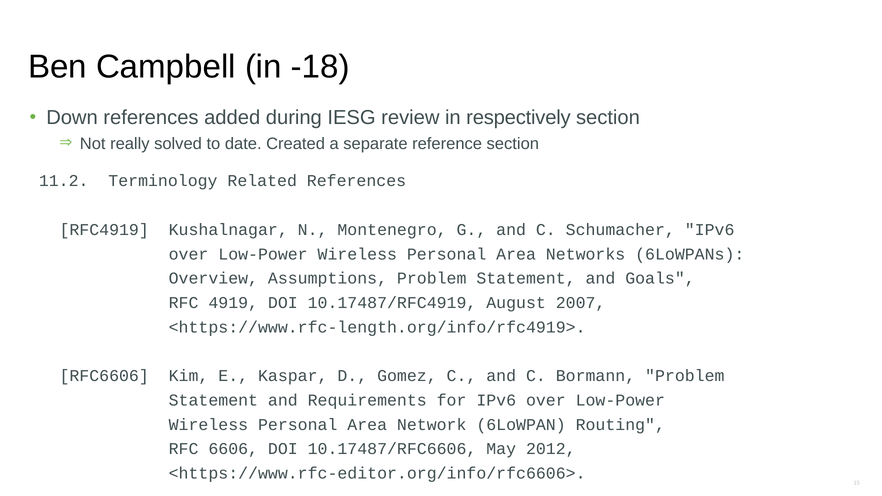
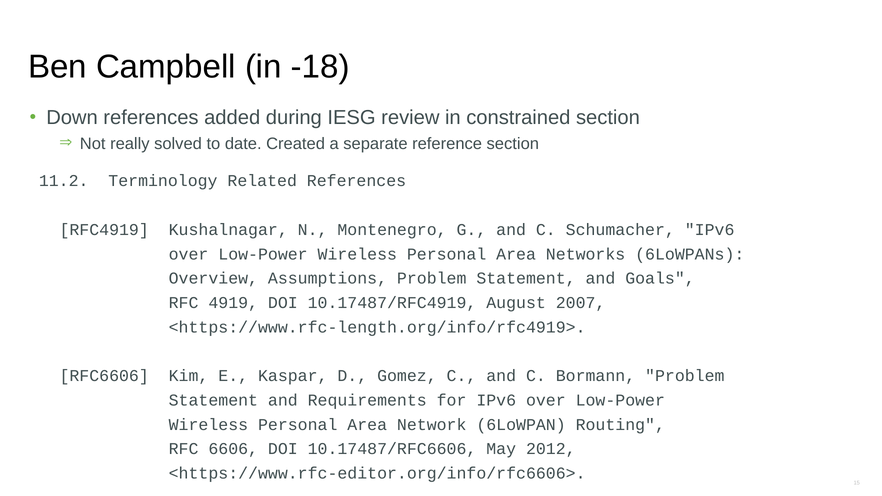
respectively: respectively -> constrained
